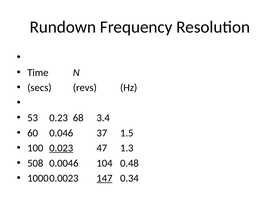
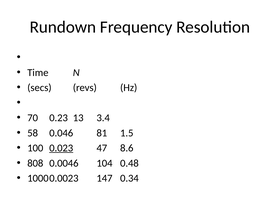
53: 53 -> 70
68: 68 -> 13
60: 60 -> 58
37: 37 -> 81
1.3: 1.3 -> 8.6
508: 508 -> 808
147 underline: present -> none
